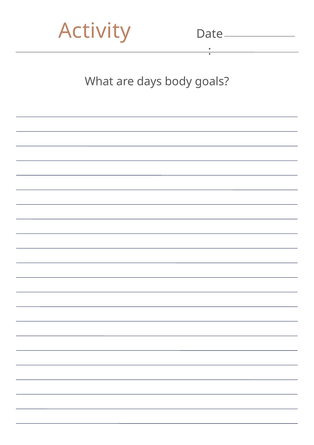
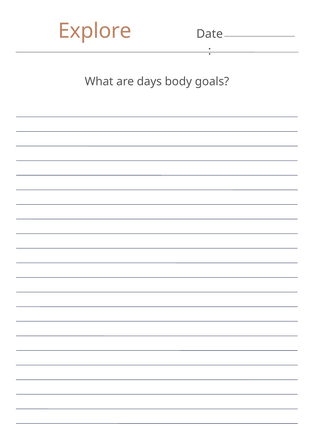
Activity: Activity -> Explore
